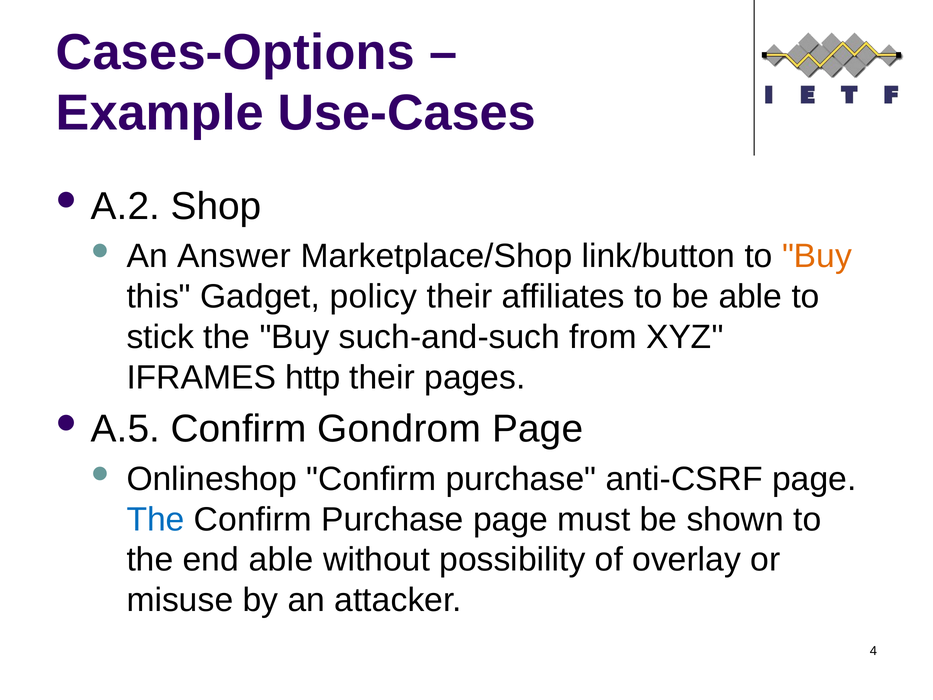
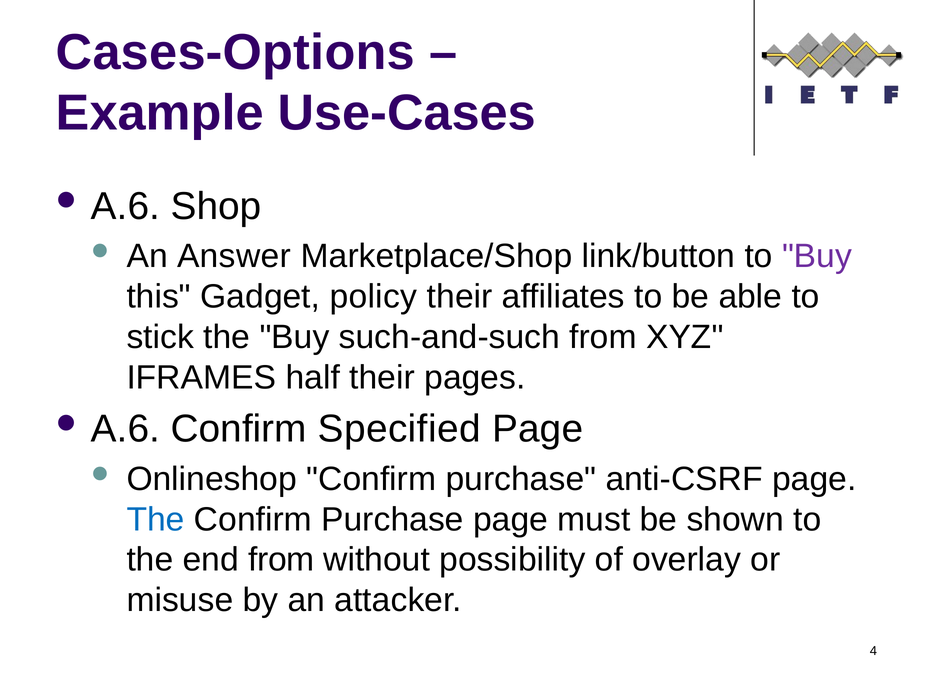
A.2 at (125, 206): A.2 -> A.6
Buy at (817, 256) colour: orange -> purple
http: http -> half
A.5 at (125, 429): A.5 -> A.6
Gondrom: Gondrom -> Specified
end able: able -> from
